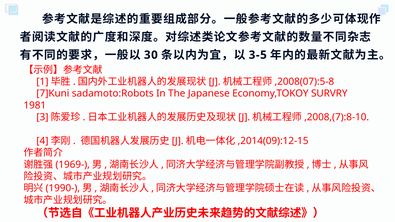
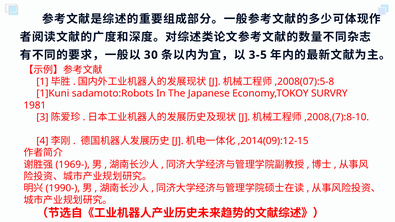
7]Kuni: 7]Kuni -> 1]Kuni
